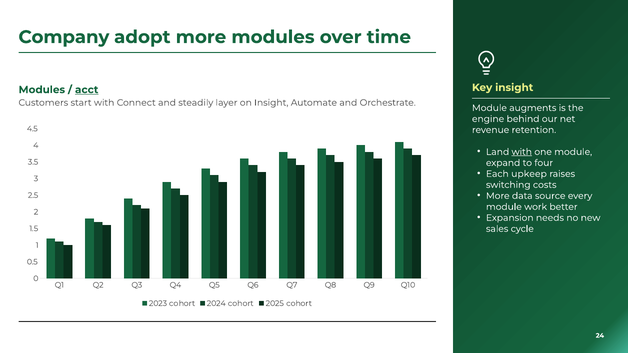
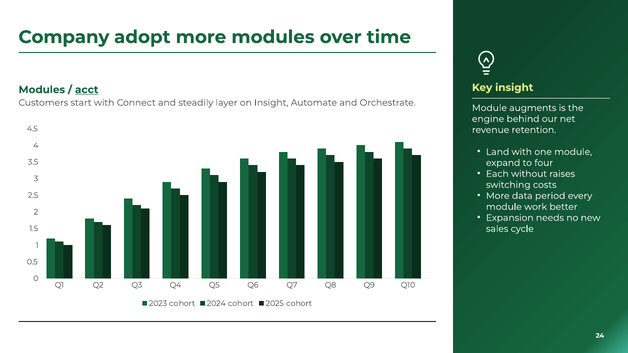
with at (522, 152) underline: present -> none
upkeep: upkeep -> without
source: source -> period
